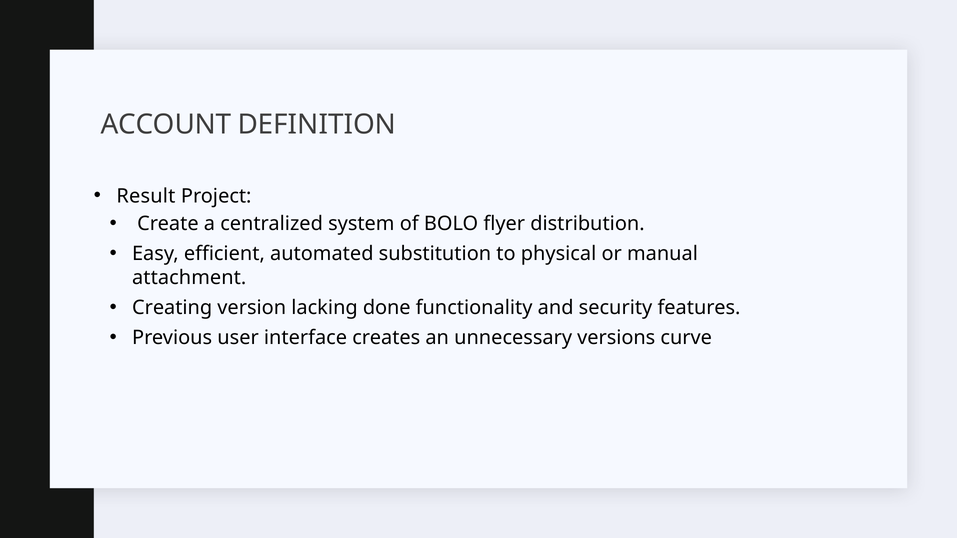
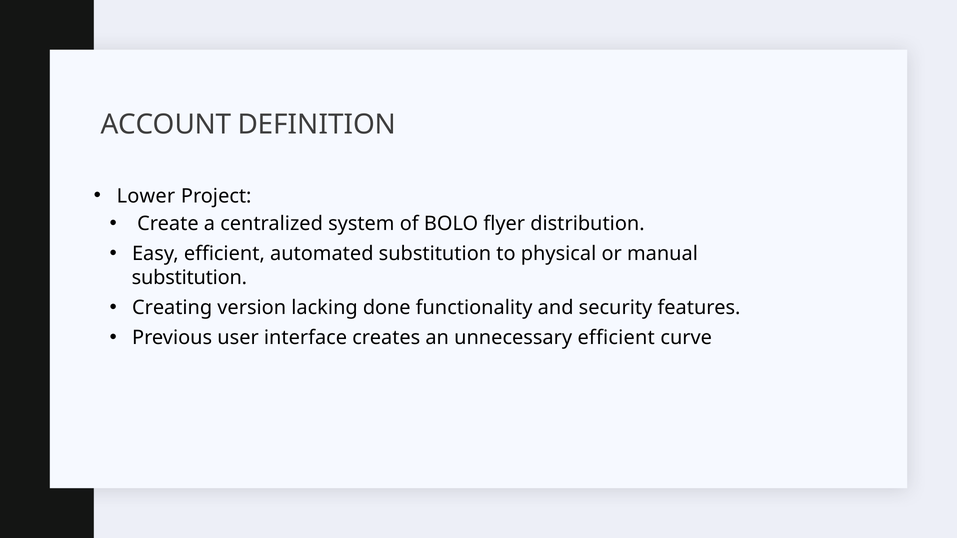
Result: Result -> Lower
attachment at (189, 278): attachment -> substitution
unnecessary versions: versions -> efficient
